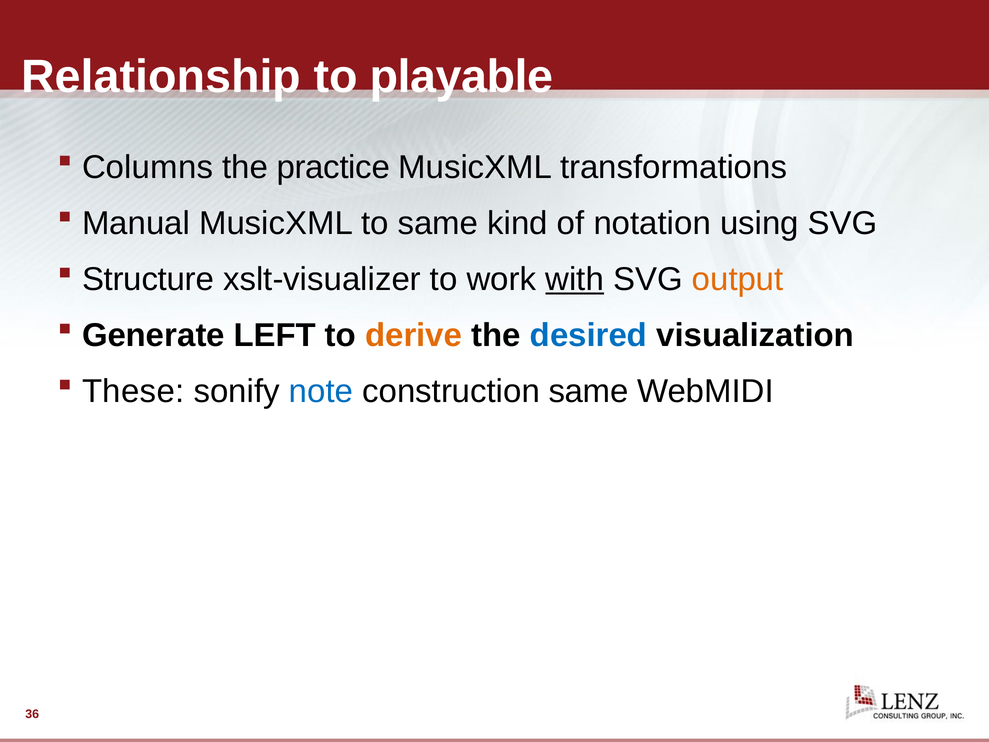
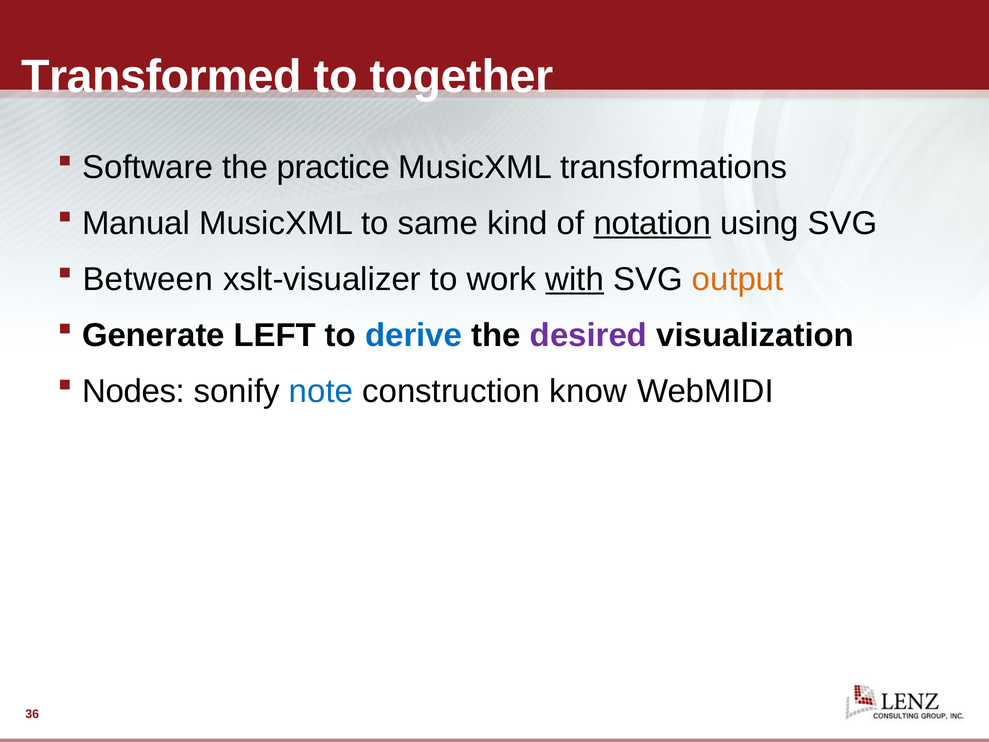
Relationship: Relationship -> Transformed
playable: playable -> together
Columns: Columns -> Software
notation underline: none -> present
Structure: Structure -> Between
derive colour: orange -> blue
desired colour: blue -> purple
These: These -> Nodes
construction same: same -> know
